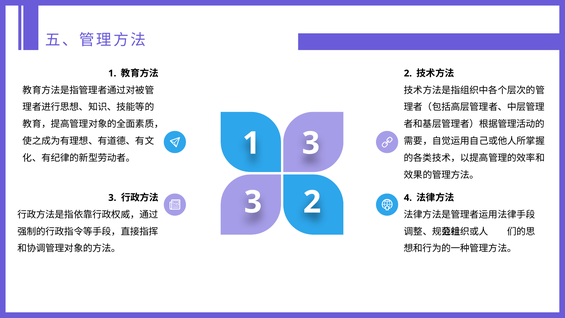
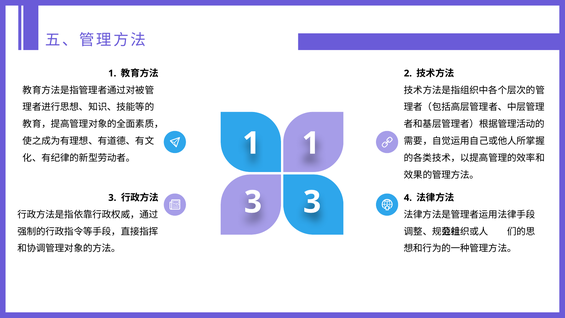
1 3: 3 -> 1
2 at (312, 202): 2 -> 3
